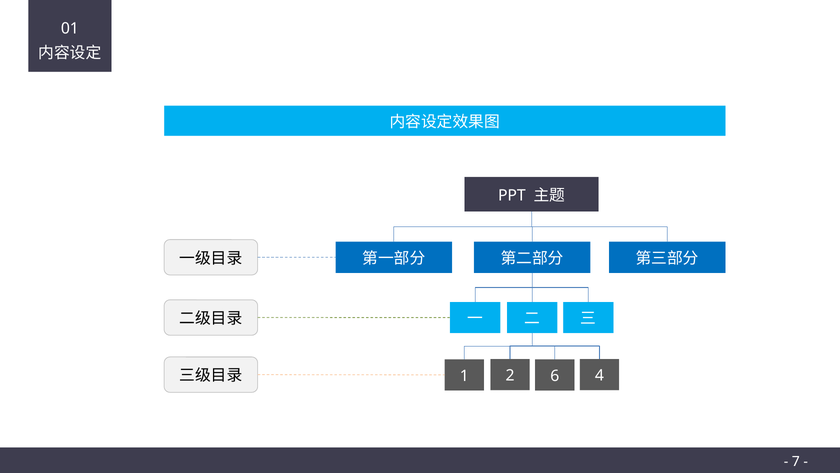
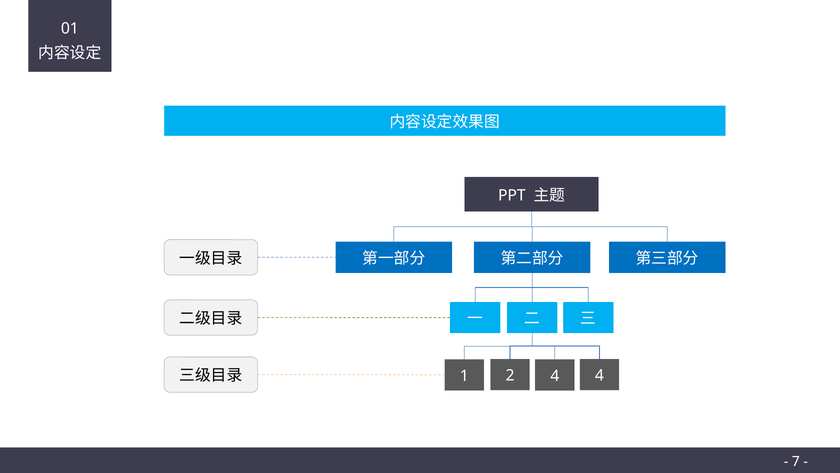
2 6: 6 -> 4
